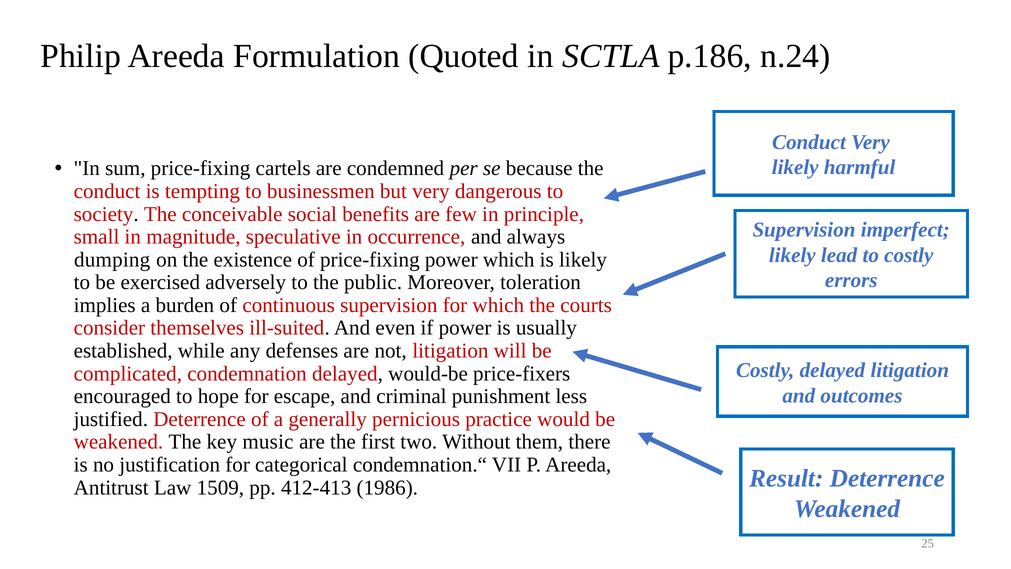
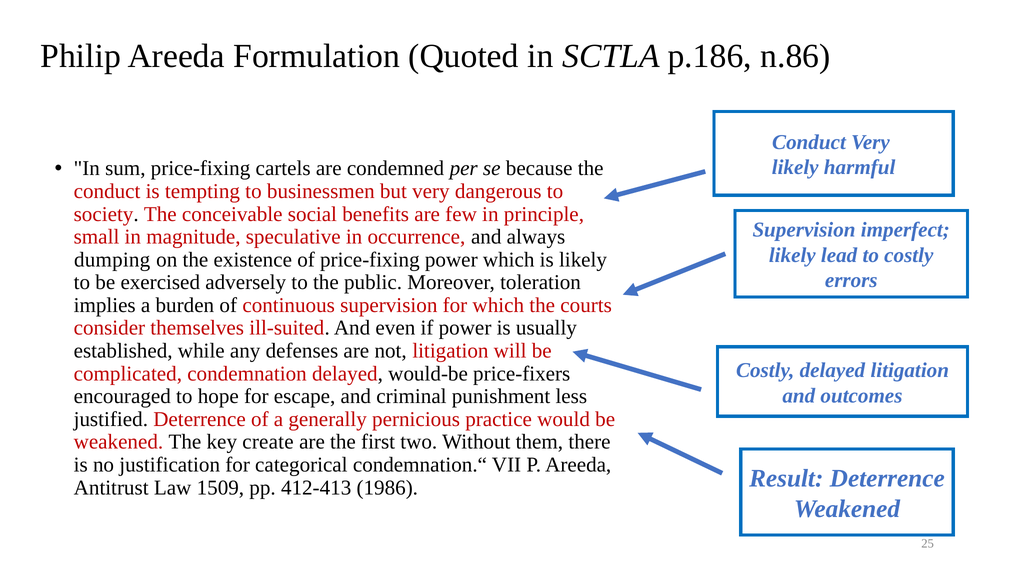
n.24: n.24 -> n.86
music: music -> create
